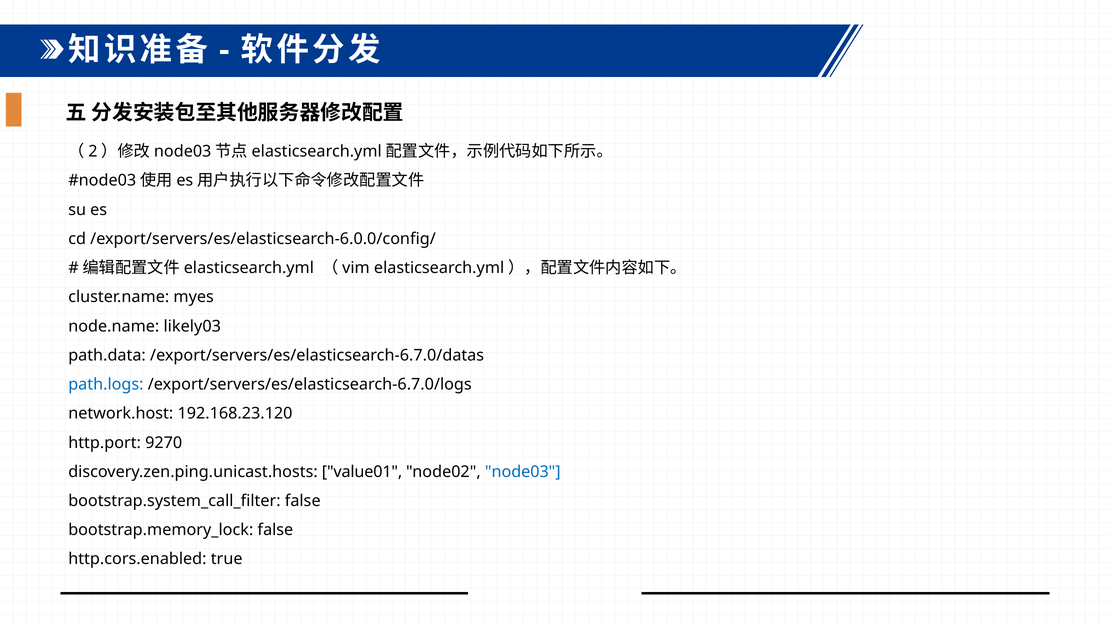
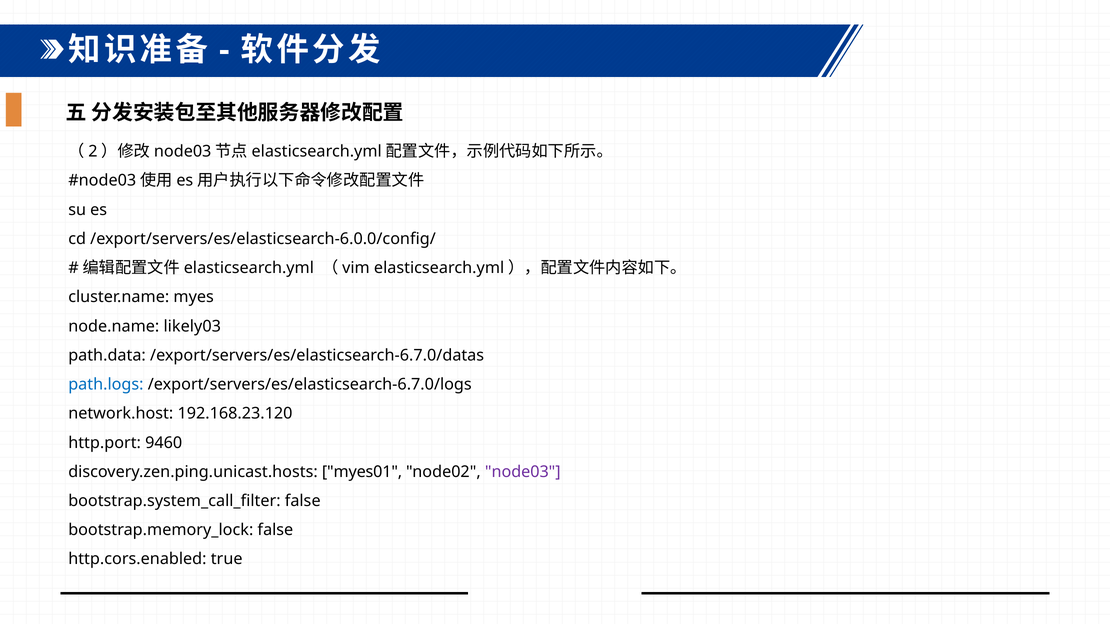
9270: 9270 -> 9460
value01: value01 -> myes01
node03 colour: blue -> purple
